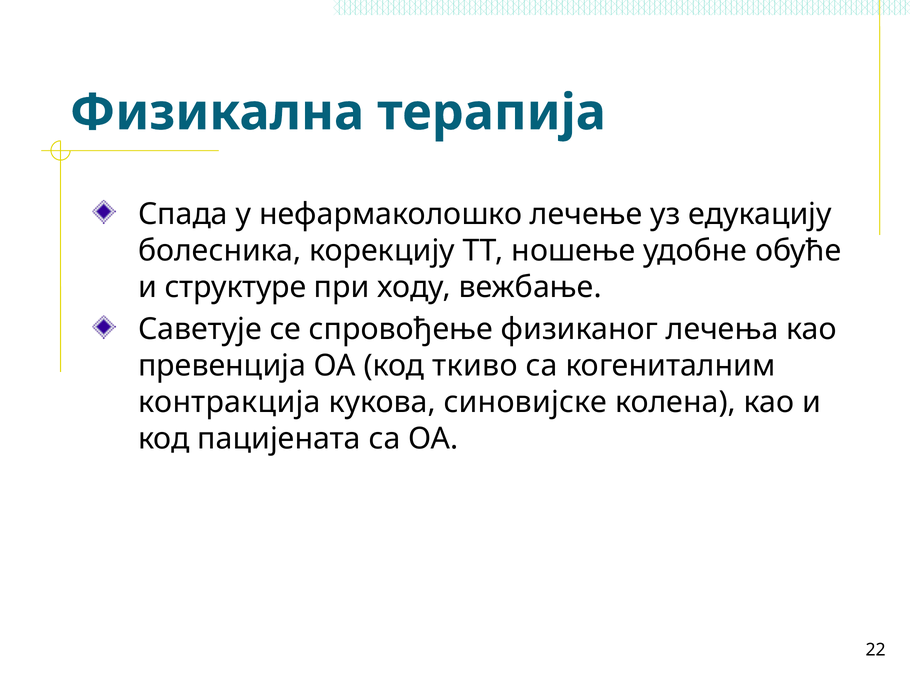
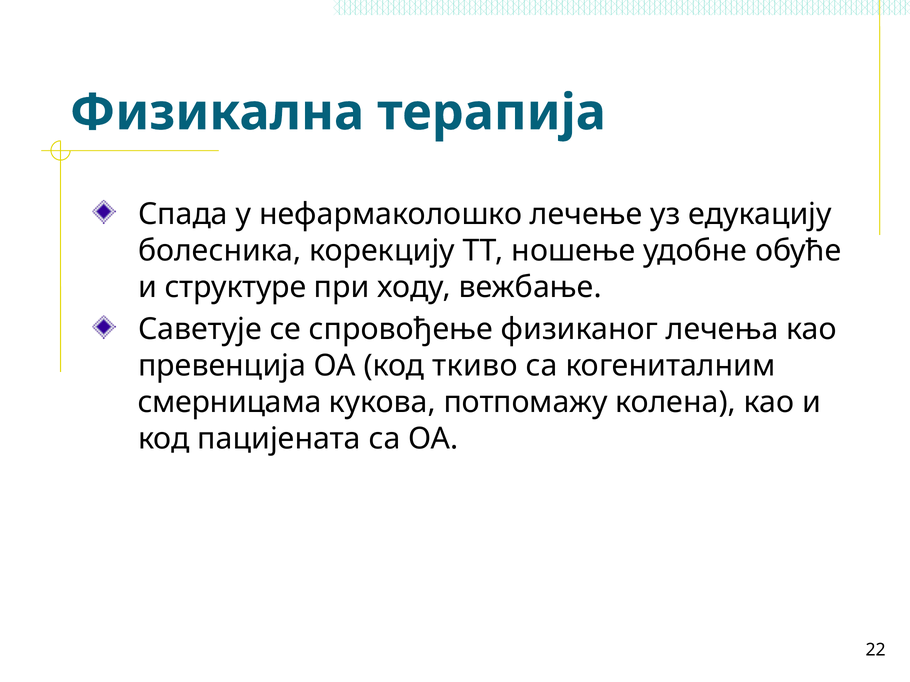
контракција: контракција -> смерницама
синовијске: синовијске -> потпомажу
